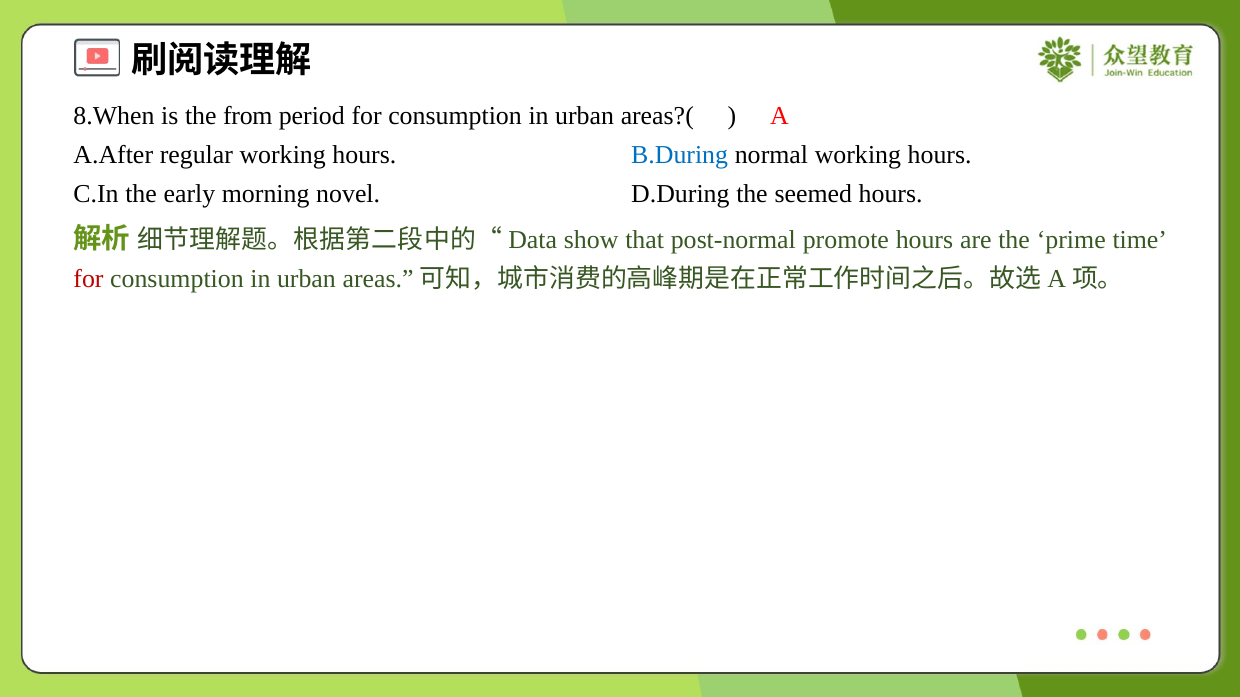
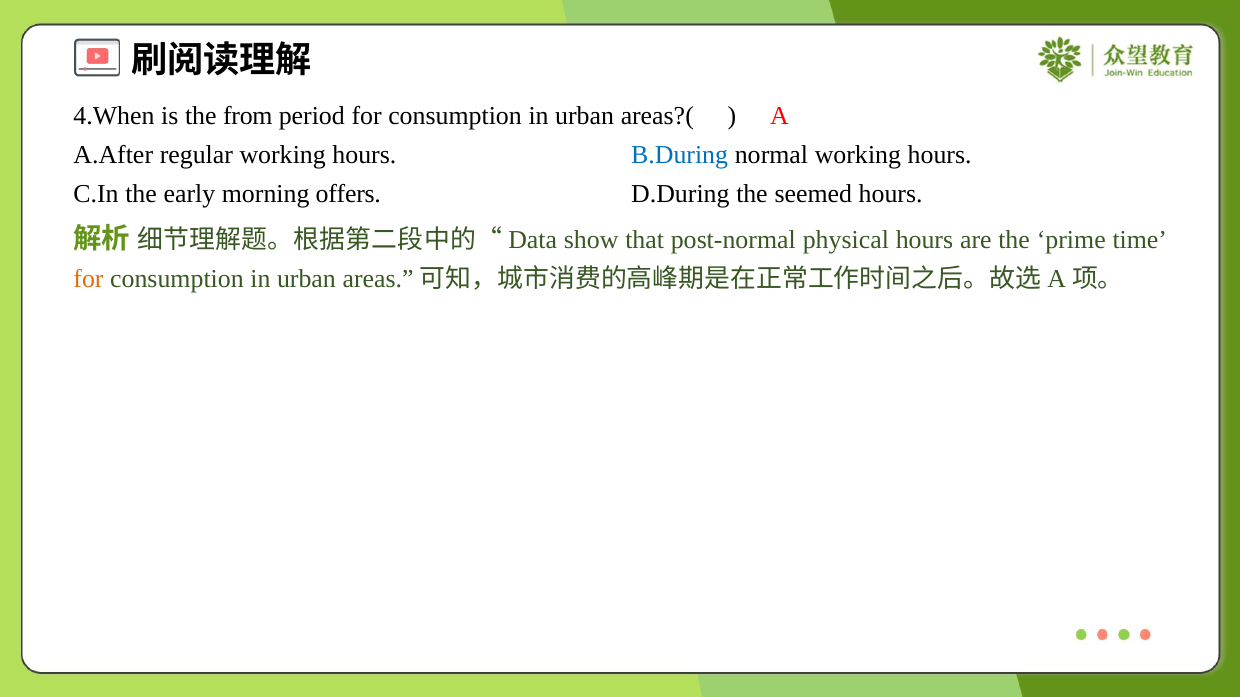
8.When: 8.When -> 4.When
novel: novel -> offers
promote: promote -> physical
for at (89, 279) colour: red -> orange
